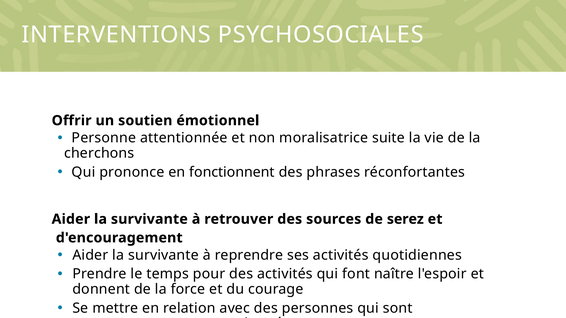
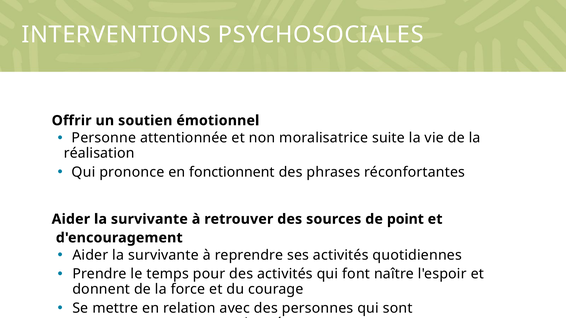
cherchons: cherchons -> réalisation
serez: serez -> point
